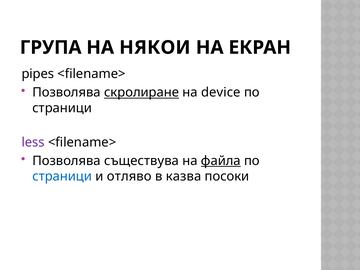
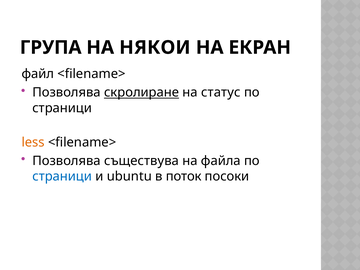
pipes: pipes -> файл
device: device -> статус
less colour: purple -> orange
файла underline: present -> none
отляво: отляво -> ubuntu
казва: казва -> поток
